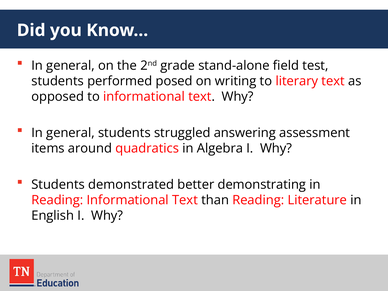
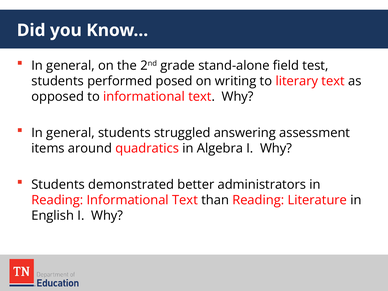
demonstrating: demonstrating -> administrators
